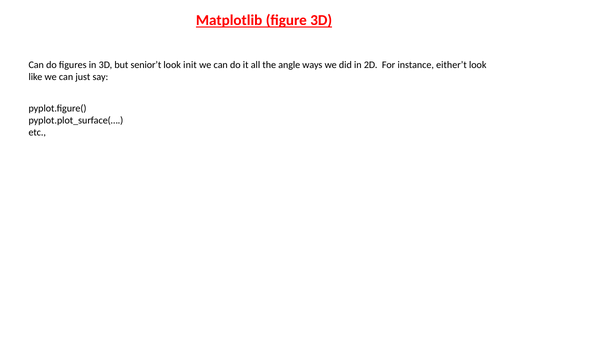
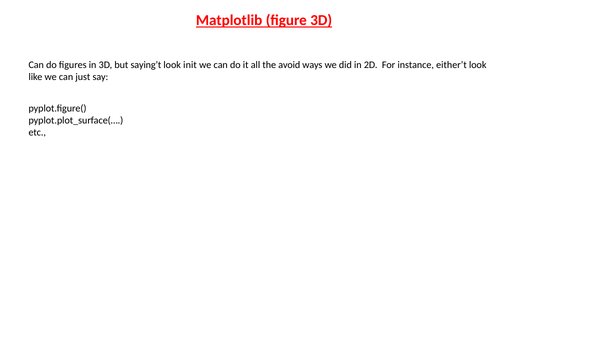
senior’t: senior’t -> saying’t
angle: angle -> avoid
